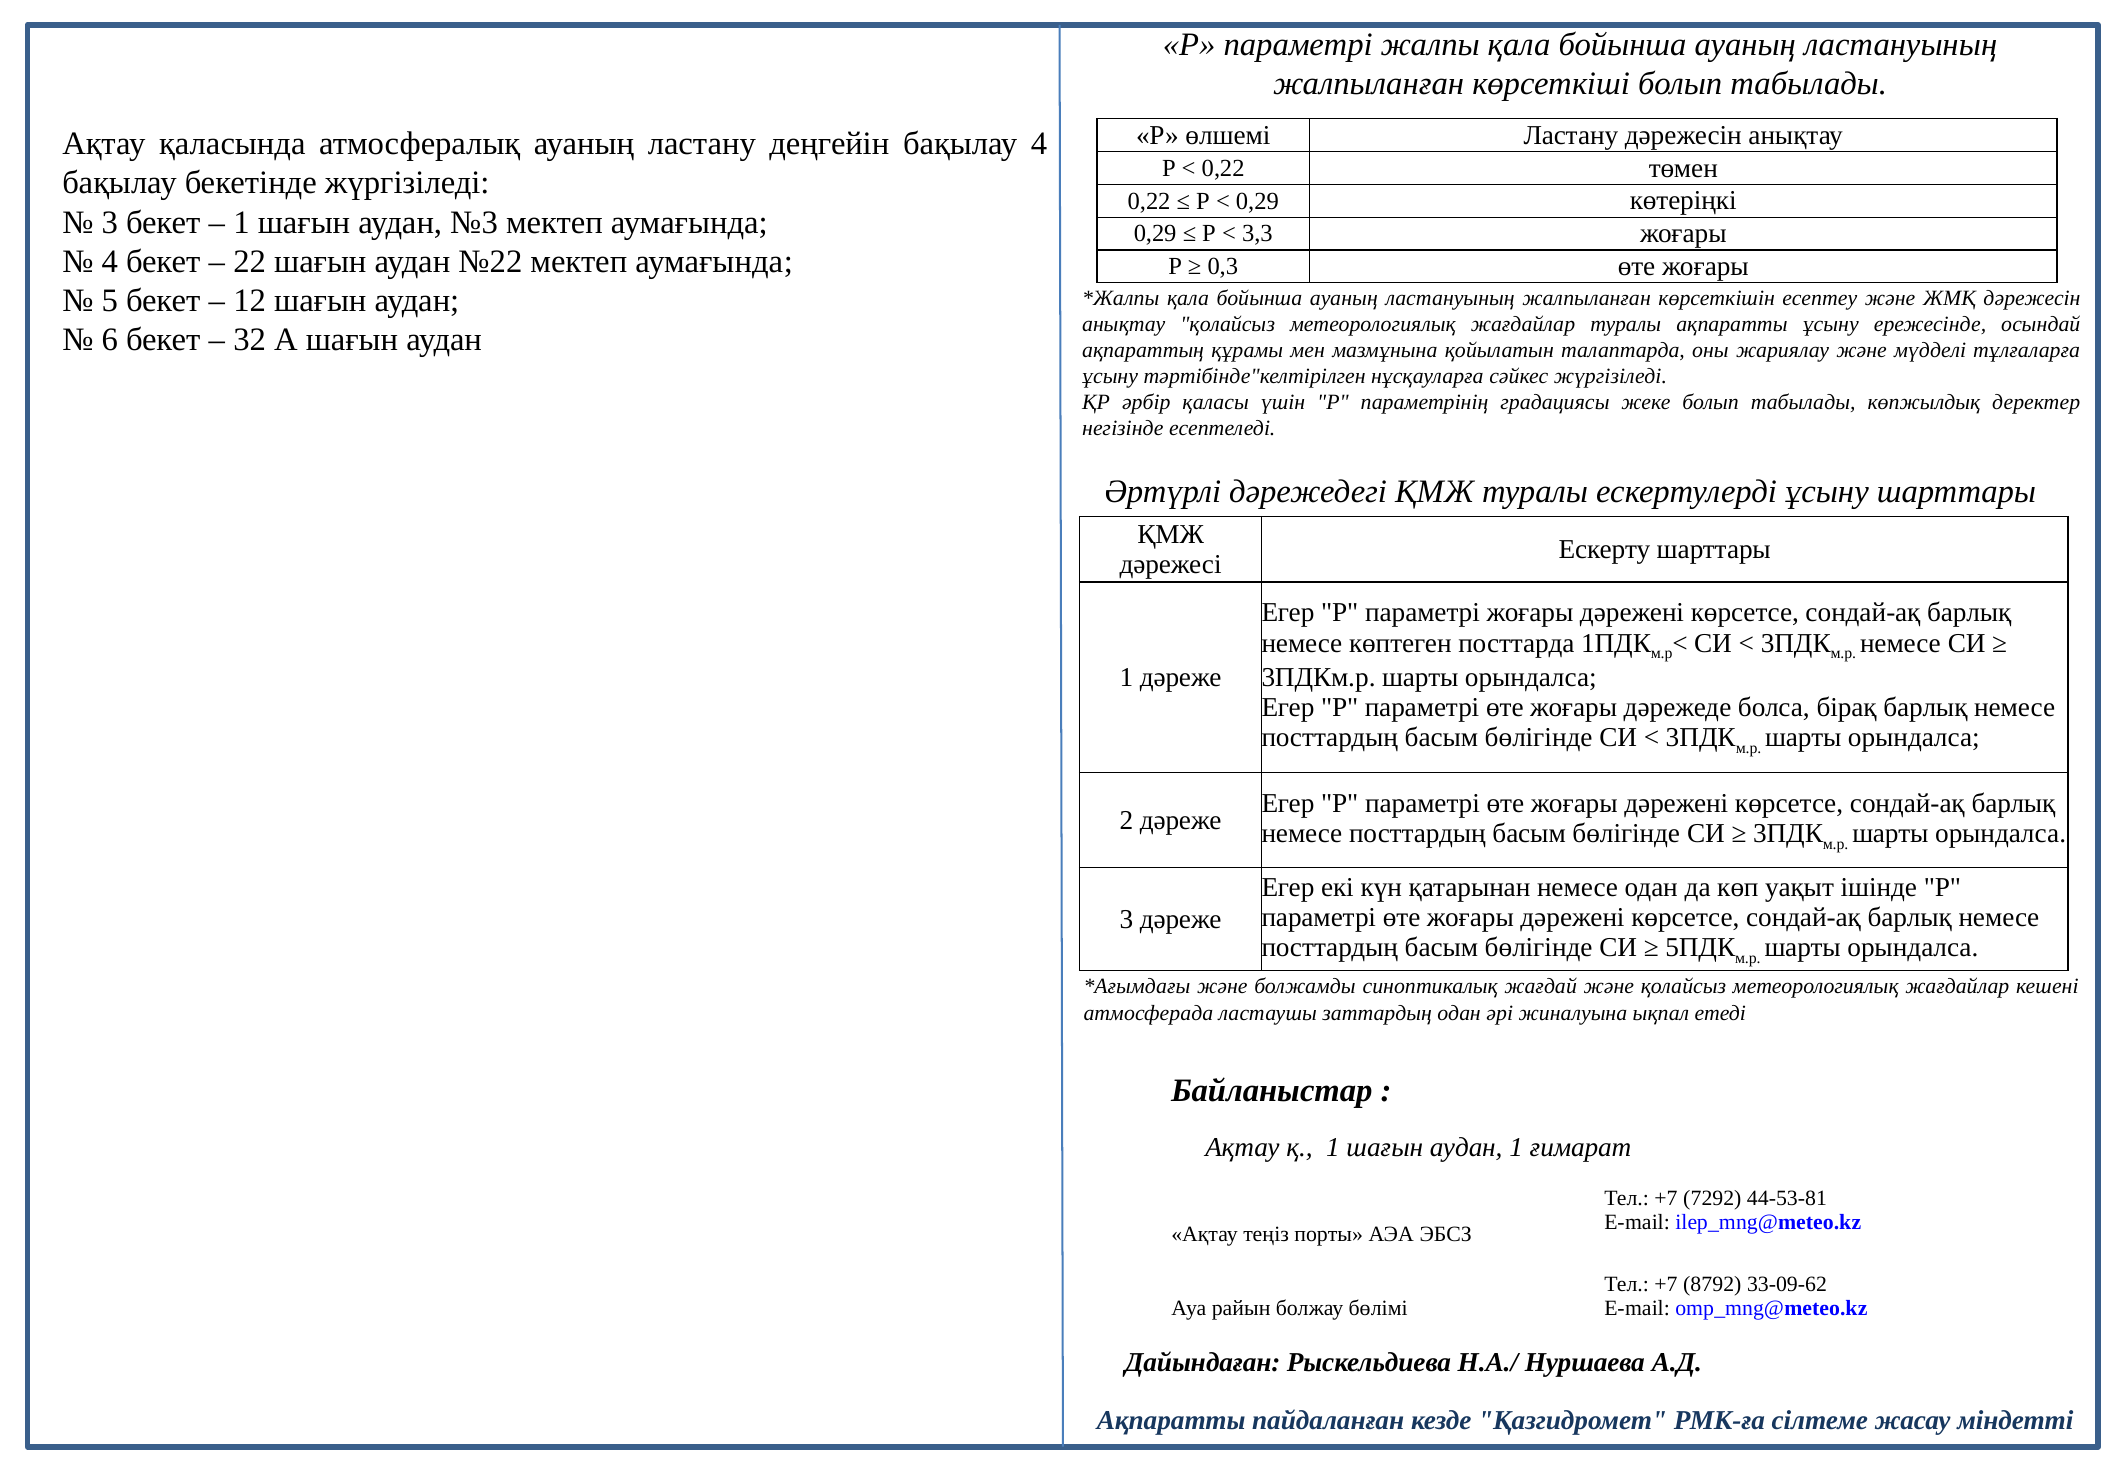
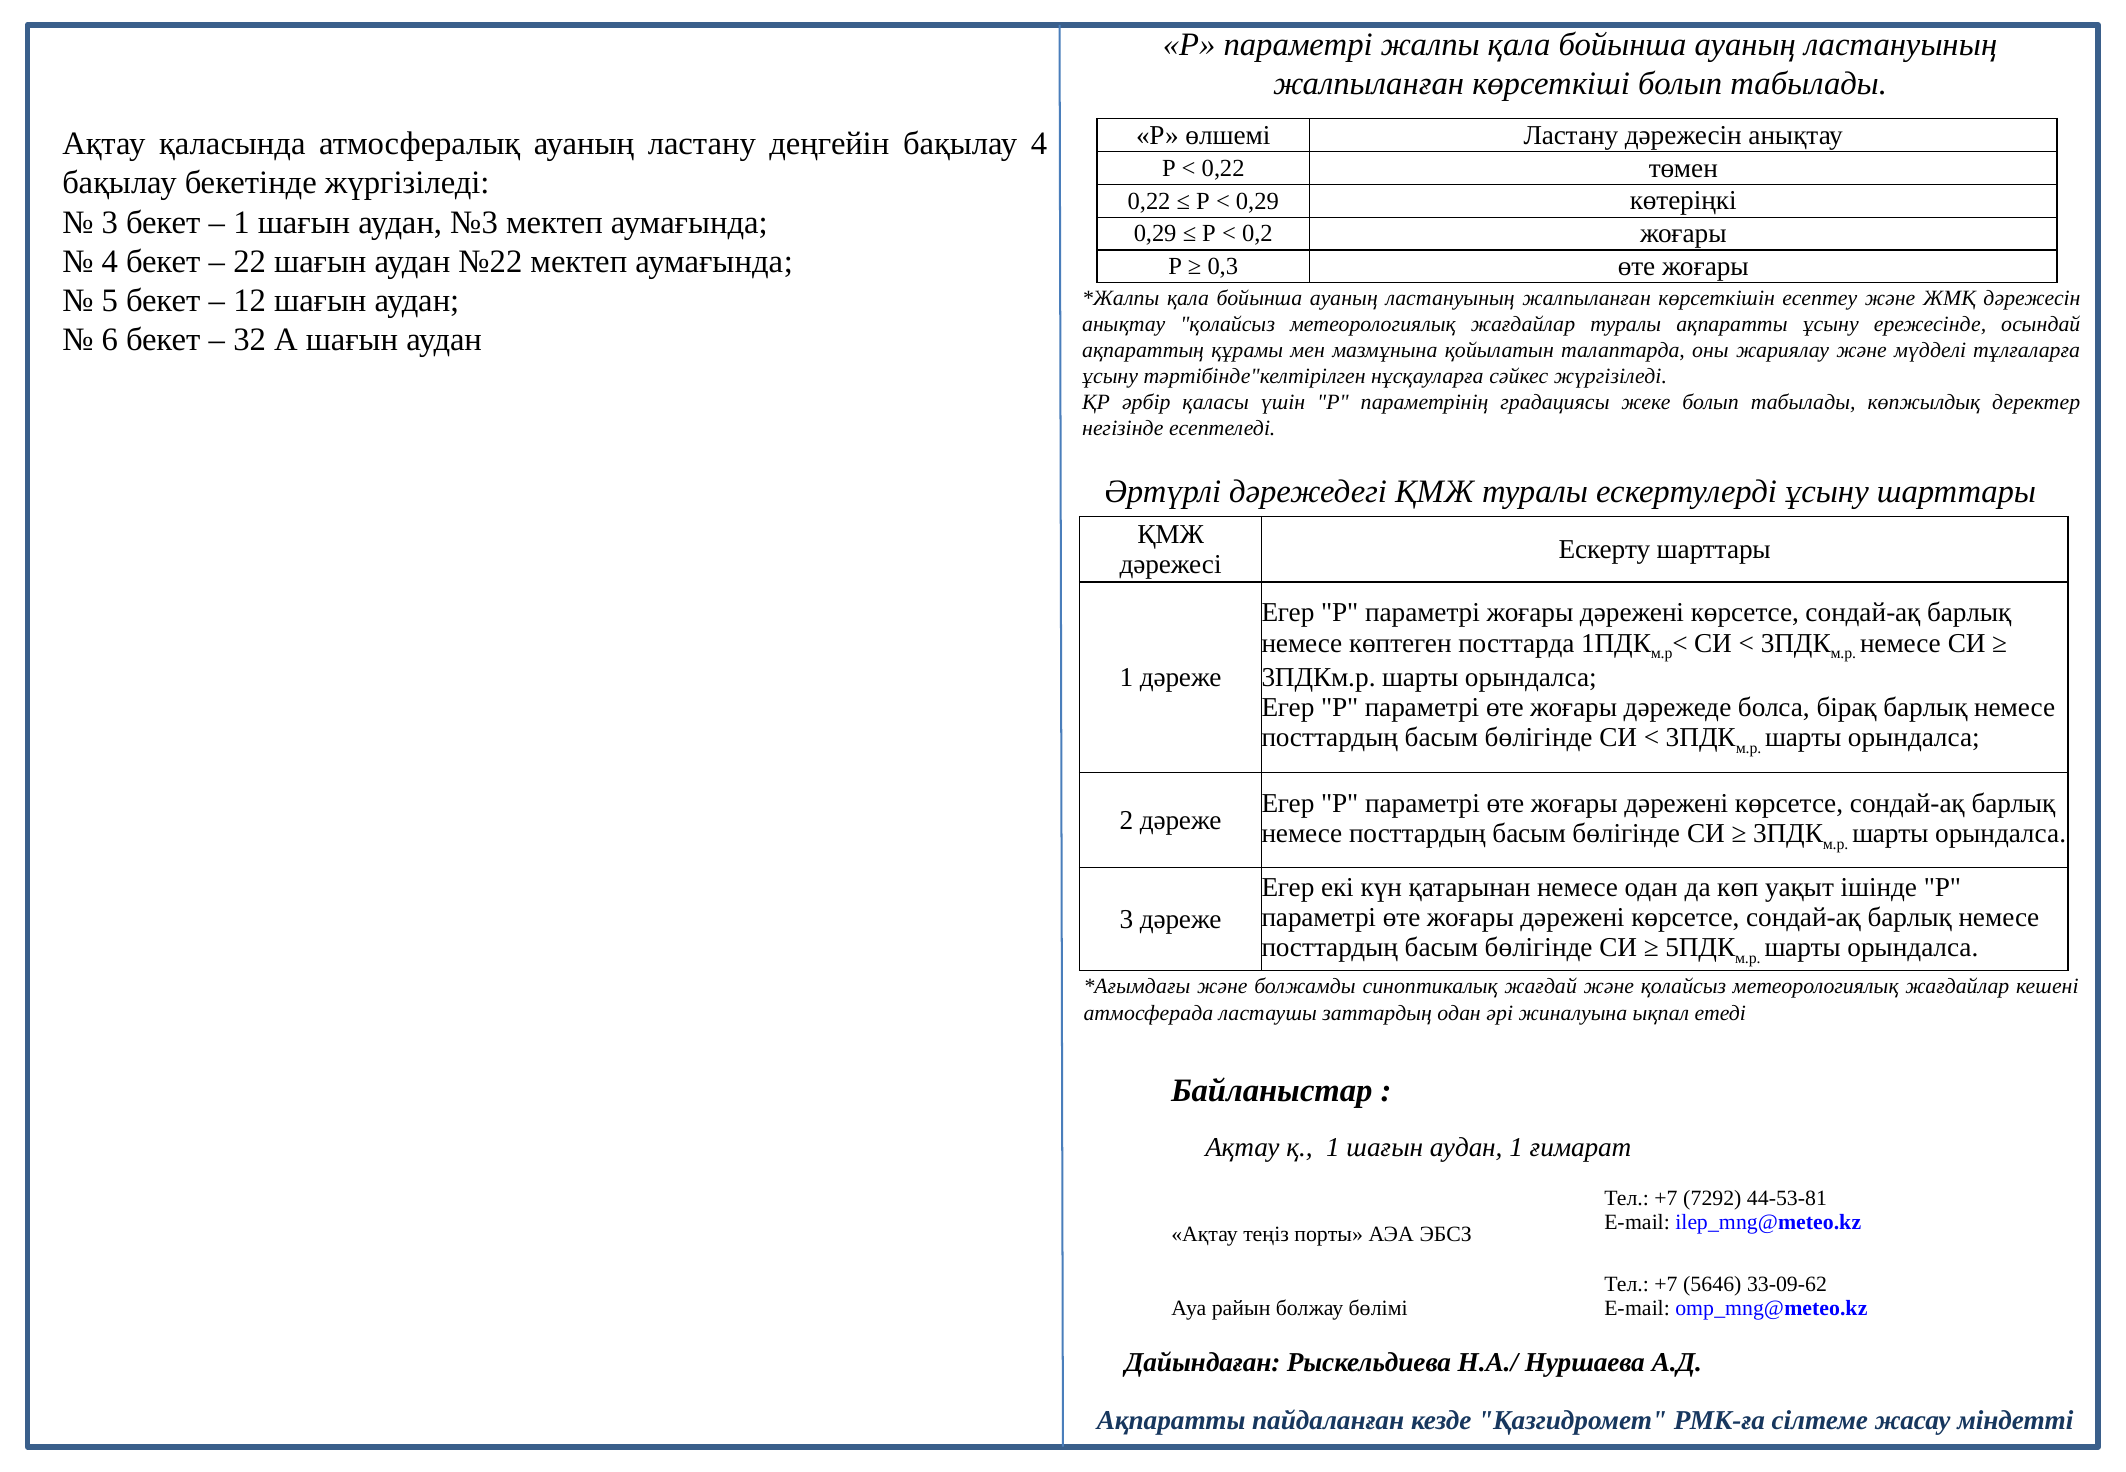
3,3: 3,3 -> 0,2
8792: 8792 -> 5646
